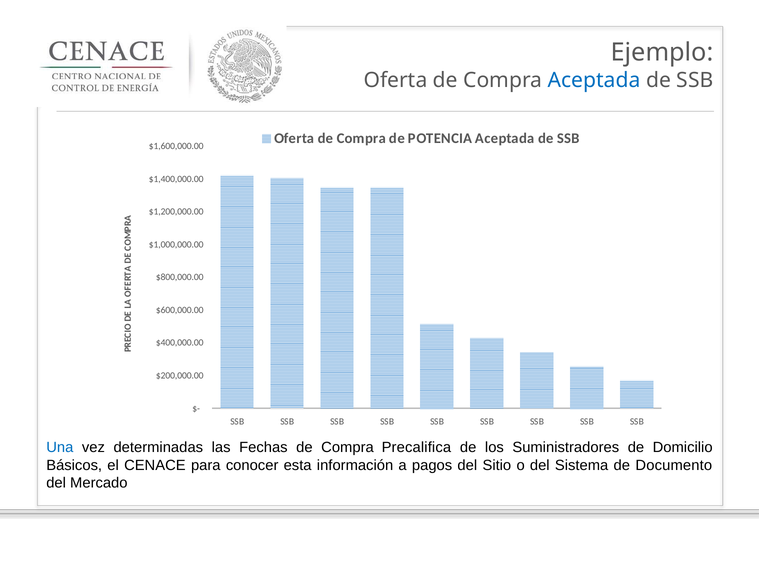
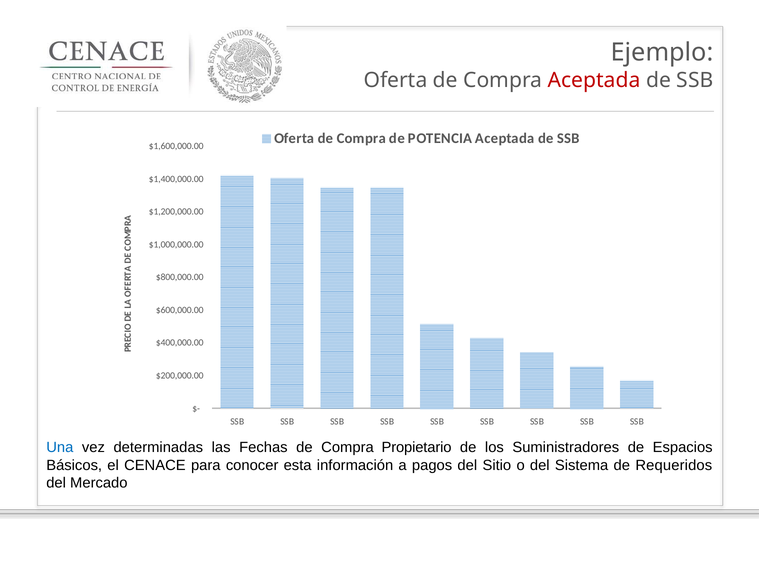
Aceptada at (594, 80) colour: blue -> red
Precalifica: Precalifica -> Propietario
Domicilio: Domicilio -> Espacios
Documento: Documento -> Requeridos
